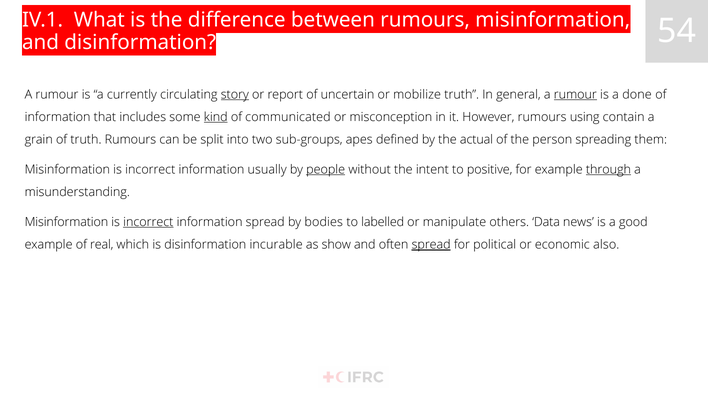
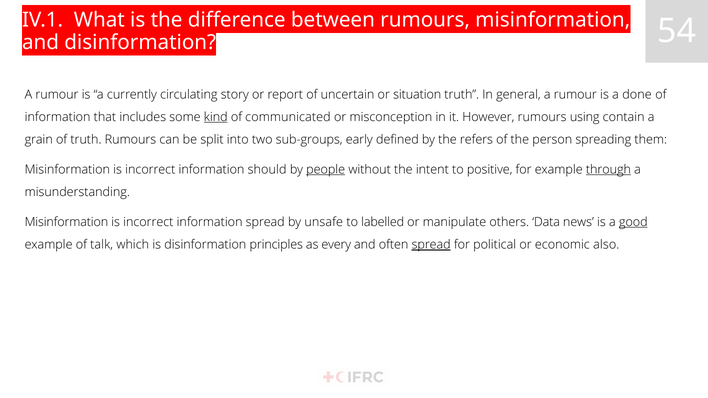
story underline: present -> none
mobilize: mobilize -> situation
rumour at (575, 94) underline: present -> none
apes: apes -> early
actual: actual -> refers
usually: usually -> should
incorrect at (148, 222) underline: present -> none
bodies: bodies -> unsafe
good underline: none -> present
real: real -> talk
incurable: incurable -> principles
show: show -> every
